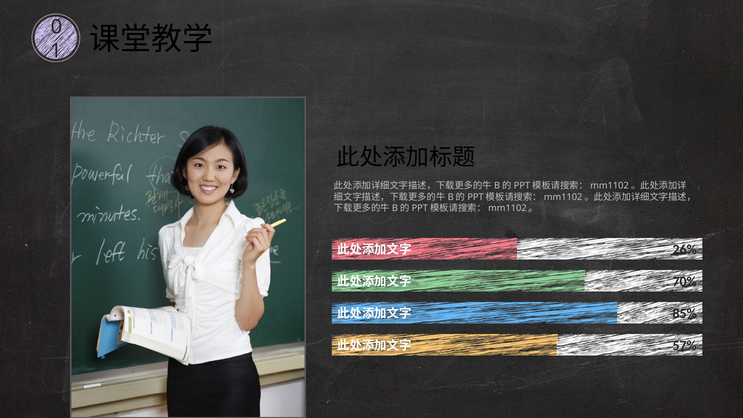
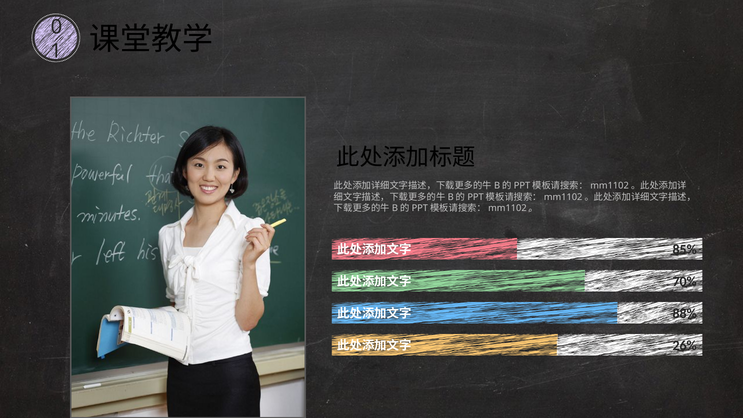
26%: 26% -> 85%
85%: 85% -> 88%
57%: 57% -> 26%
